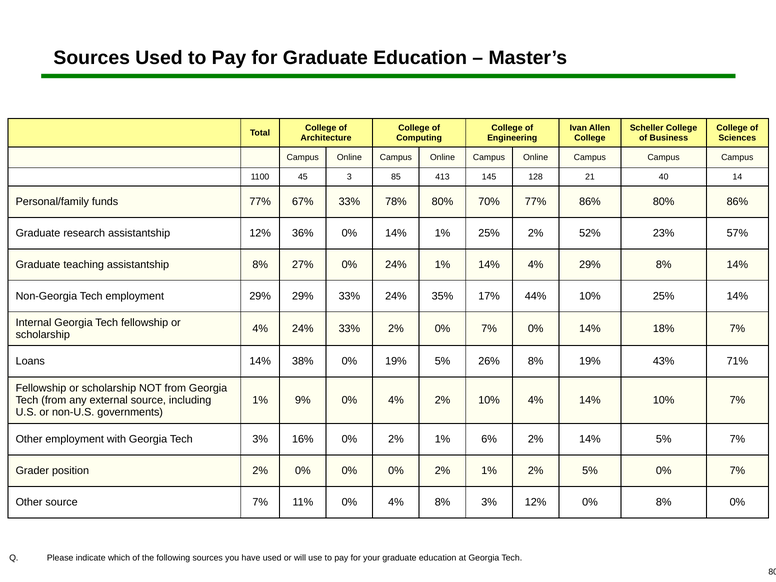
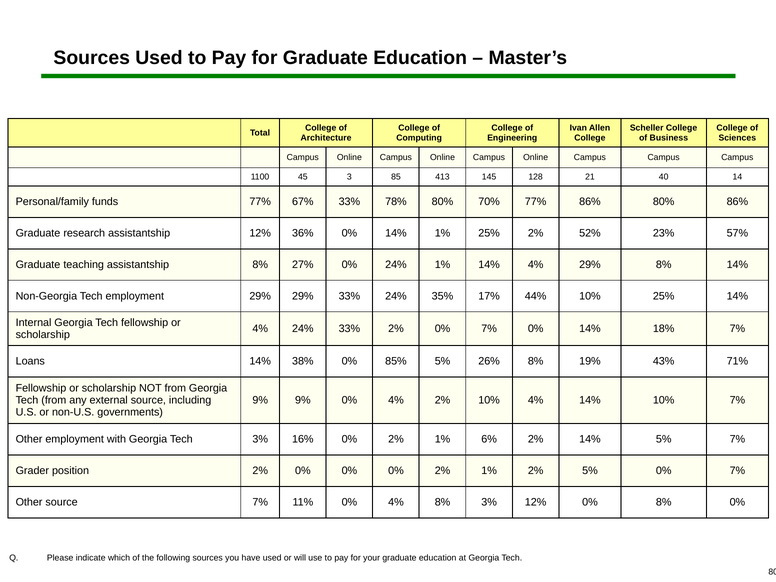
0% 19%: 19% -> 85%
1% at (260, 400): 1% -> 9%
